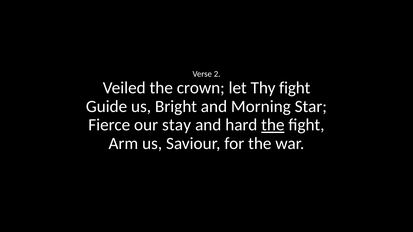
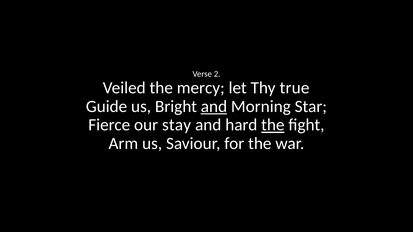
crown: crown -> mercy
Thy fight: fight -> true
and at (214, 107) underline: none -> present
